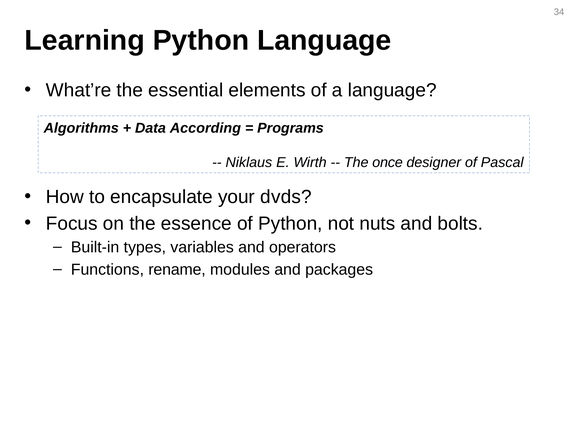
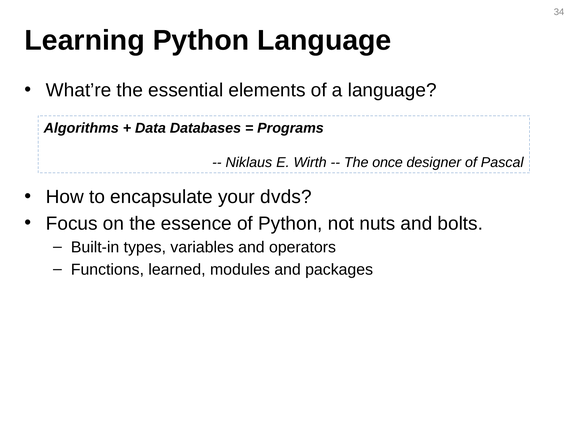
According: According -> Databases
rename: rename -> learned
